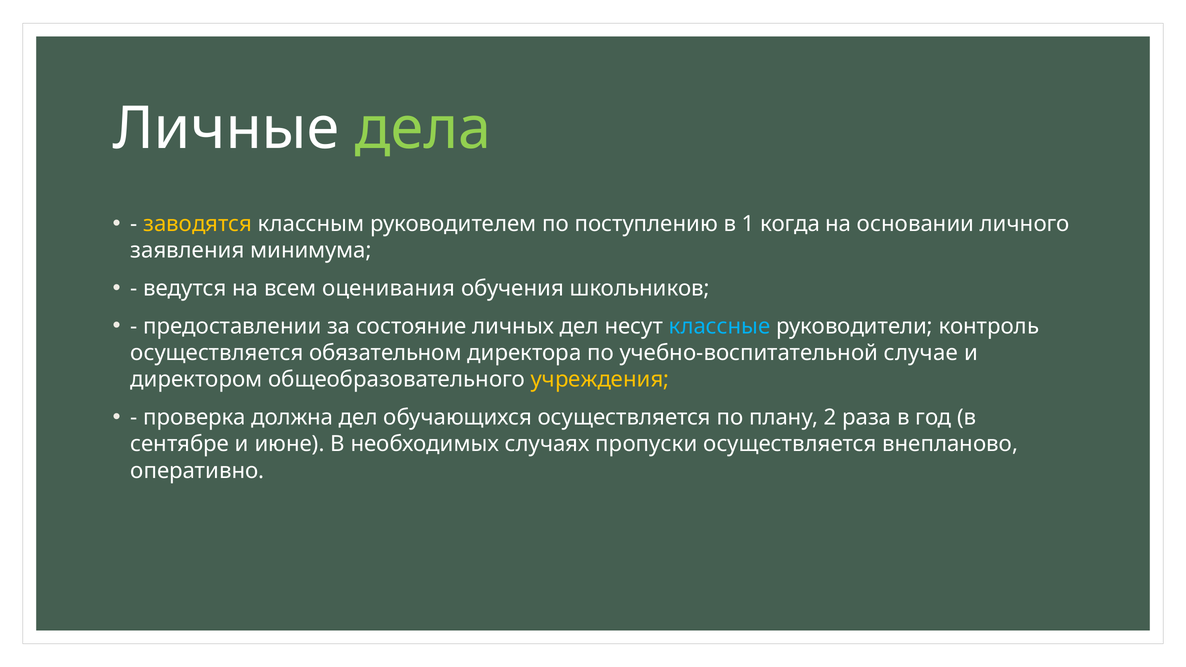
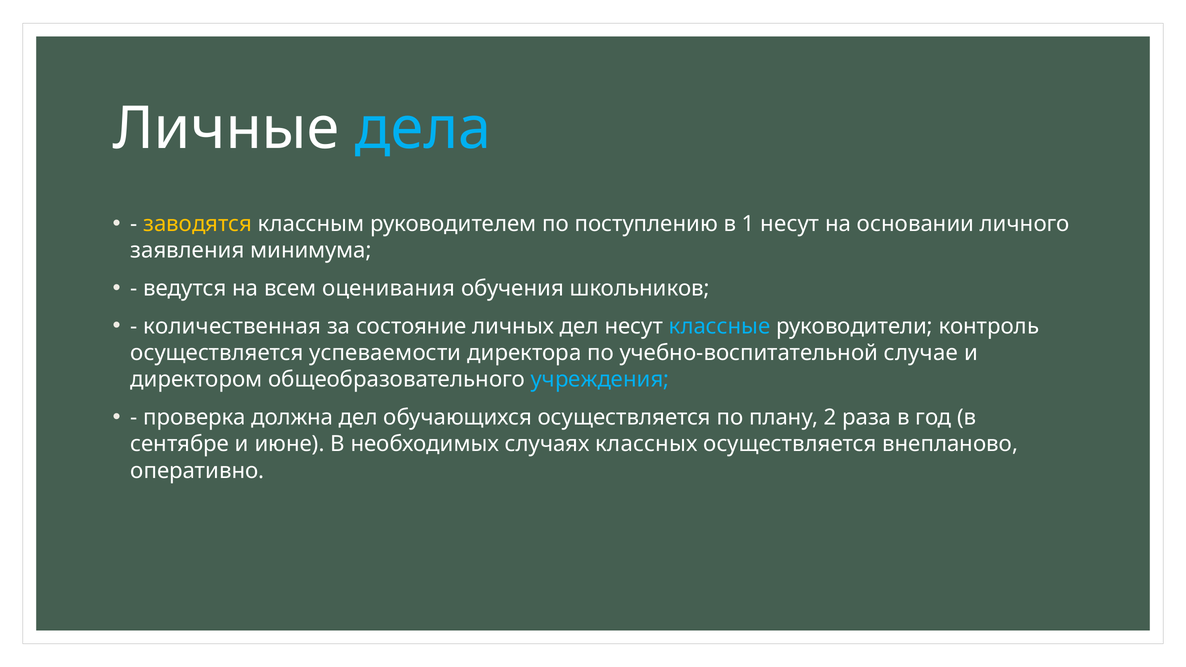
дела colour: light green -> light blue
1 когда: когда -> несут
предоставлении: предоставлении -> количественная
обязательном: обязательном -> успеваемости
учреждения colour: yellow -> light blue
пропуски: пропуски -> классных
